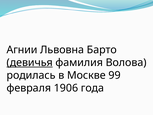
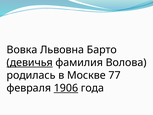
Агнии: Агнии -> Вовка
99: 99 -> 77
1906 underline: none -> present
